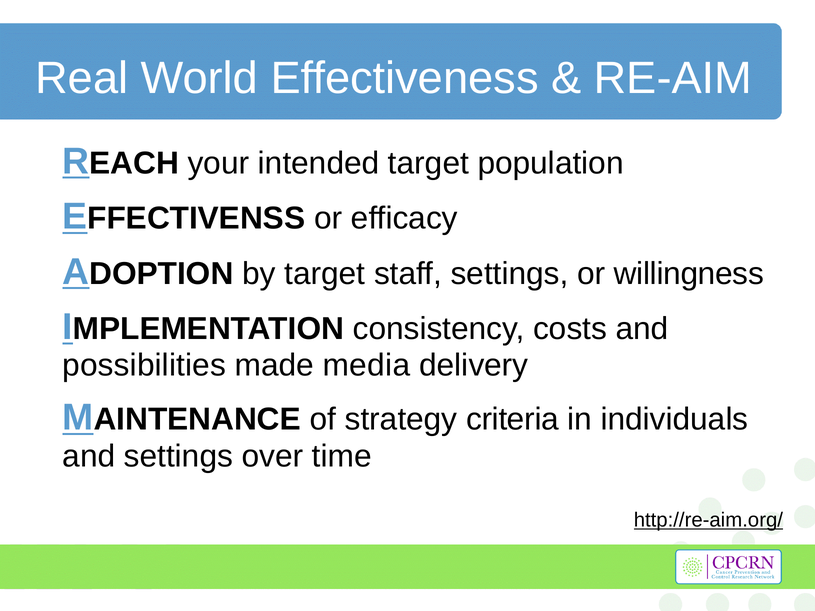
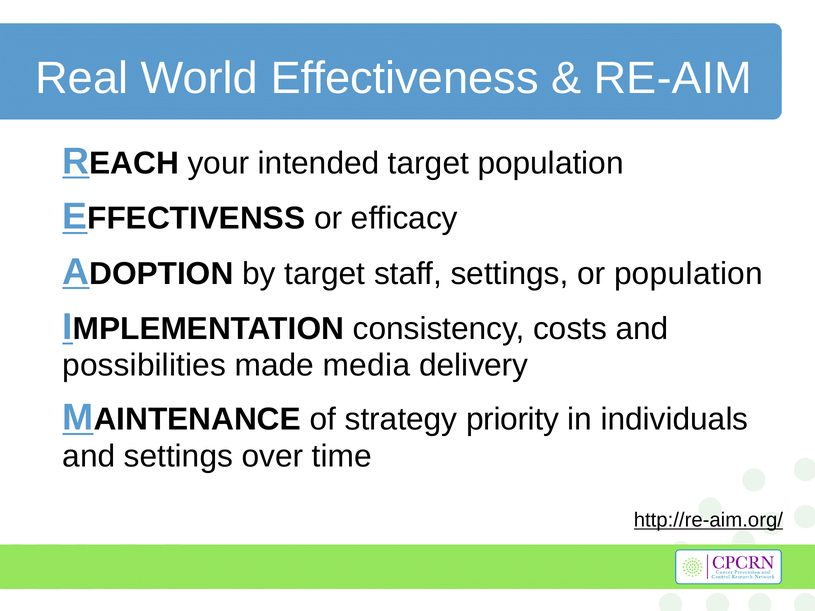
or willingness: willingness -> population
criteria: criteria -> priority
